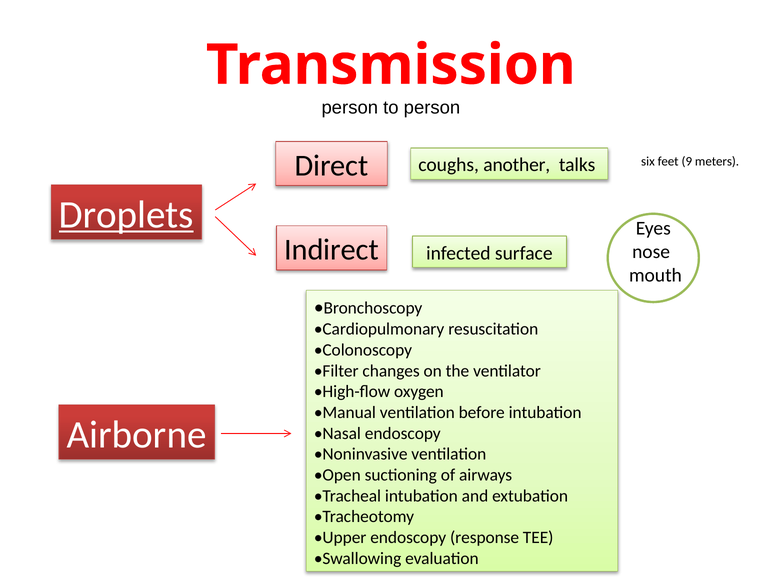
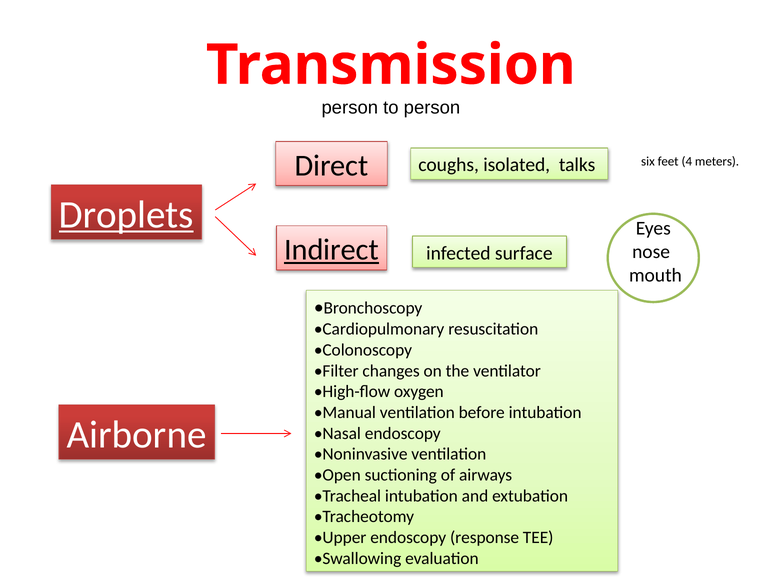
9: 9 -> 4
another: another -> isolated
Indirect underline: none -> present
